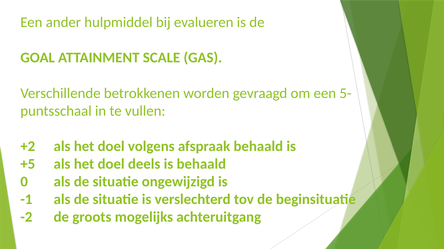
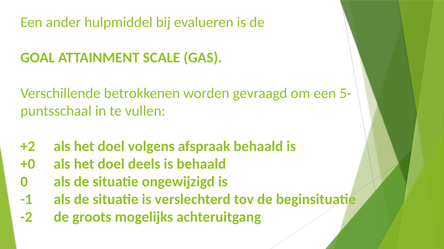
+5: +5 -> +0
